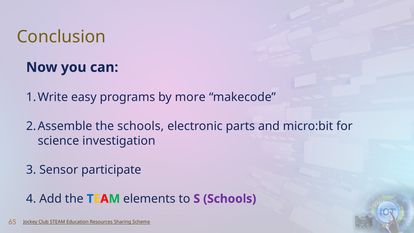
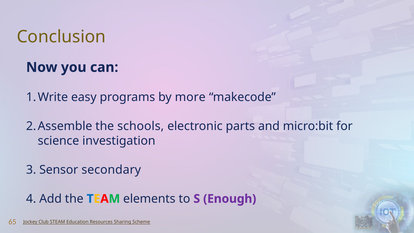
participate: participate -> secondary
S Schools: Schools -> Enough
